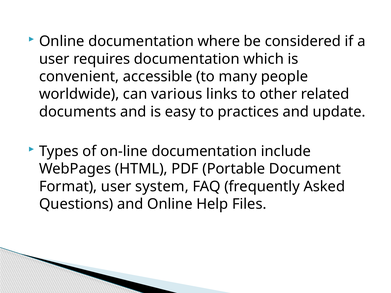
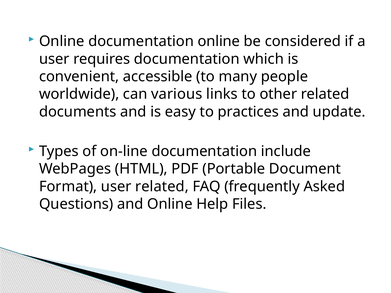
documentation where: where -> online
user system: system -> related
